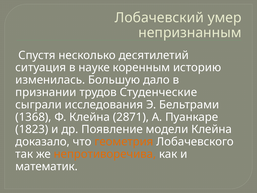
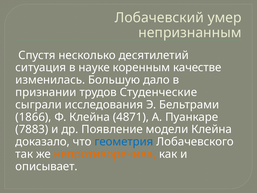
историю: историю -> качестве
1368: 1368 -> 1866
2871: 2871 -> 4871
1823: 1823 -> 7883
геометрия colour: orange -> blue
математик: математик -> описывает
